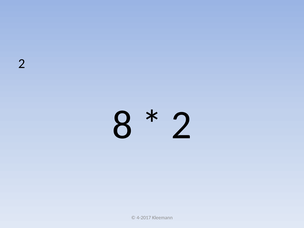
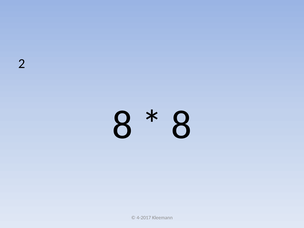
2 at (181, 125): 2 -> 8
